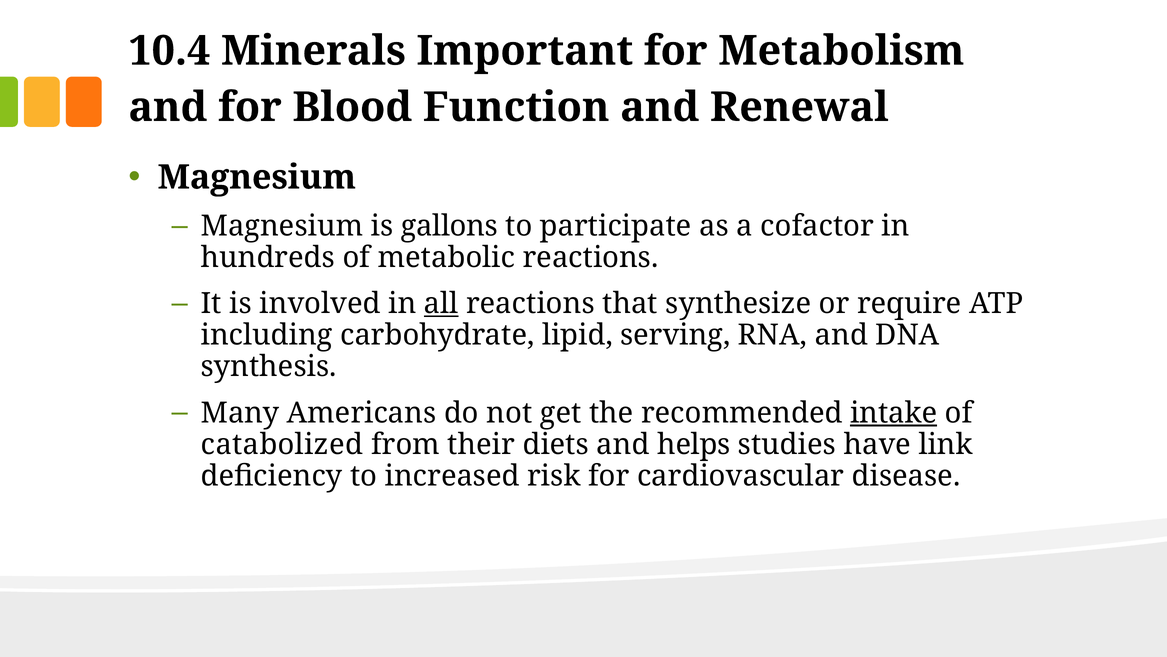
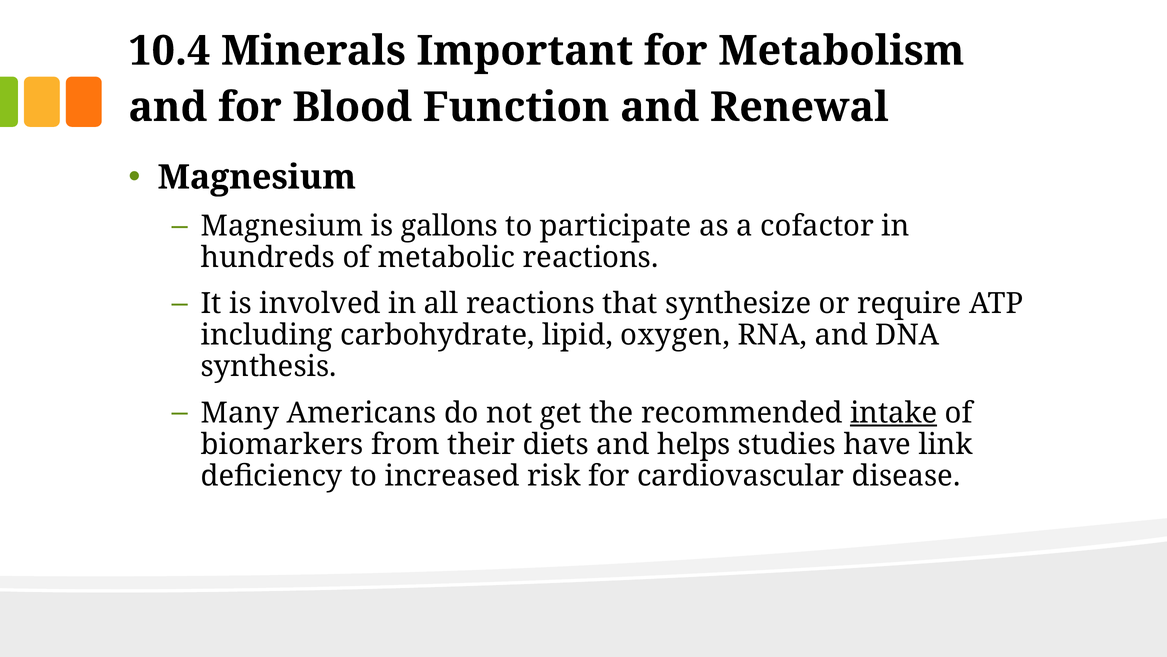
all underline: present -> none
serving: serving -> oxygen
catabolized: catabolized -> biomarkers
